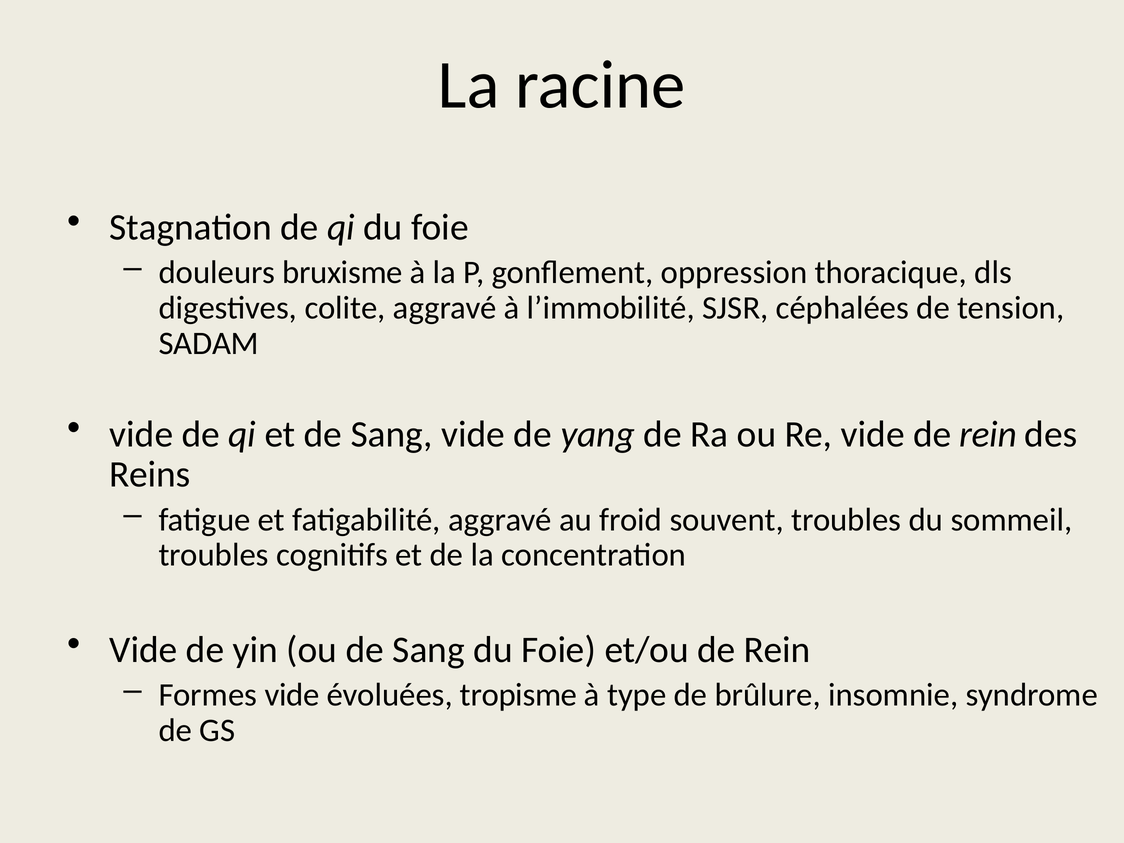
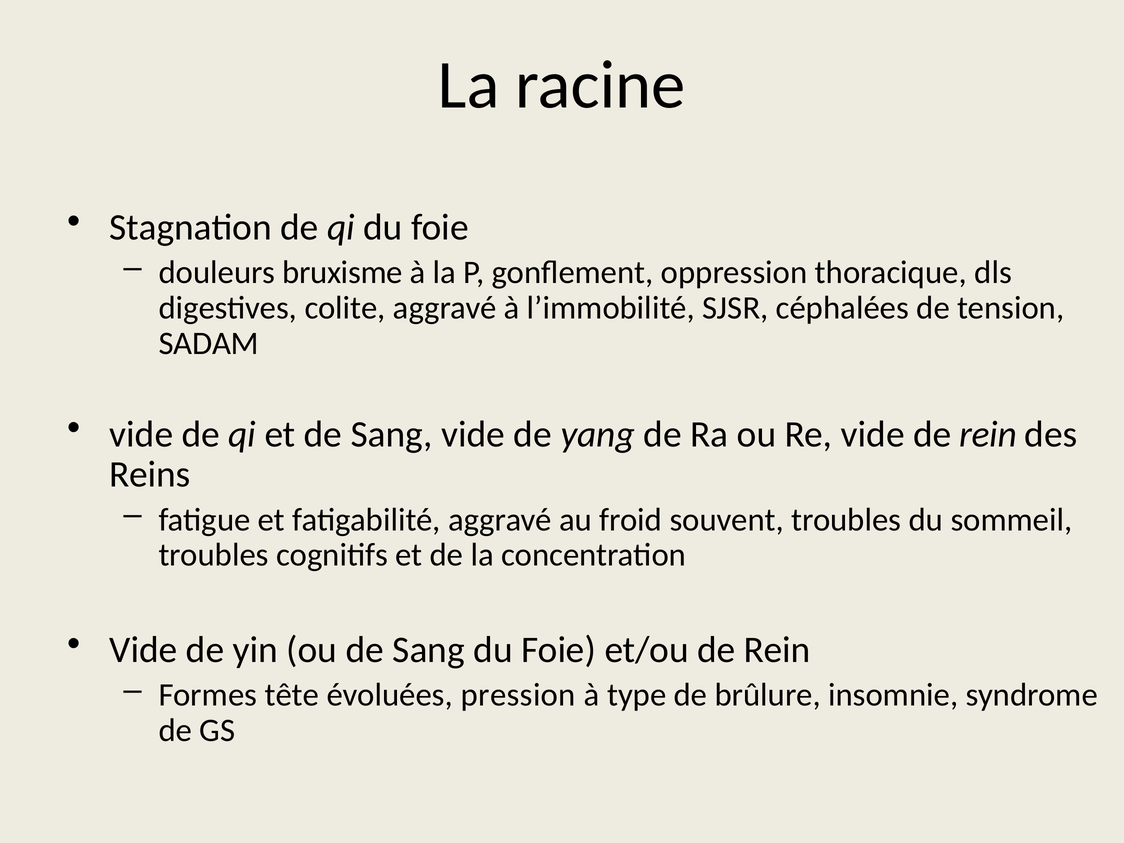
Formes vide: vide -> tête
tropisme: tropisme -> pression
